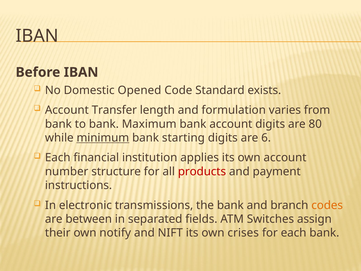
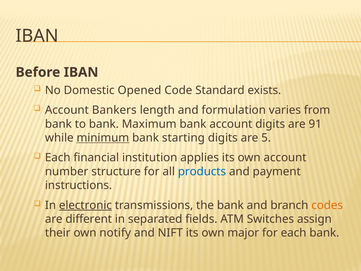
Transfer: Transfer -> Bankers
80: 80 -> 91
6: 6 -> 5
products colour: red -> blue
electronic underline: none -> present
between: between -> different
crises: crises -> major
